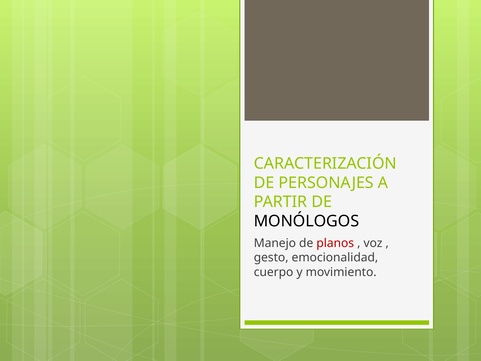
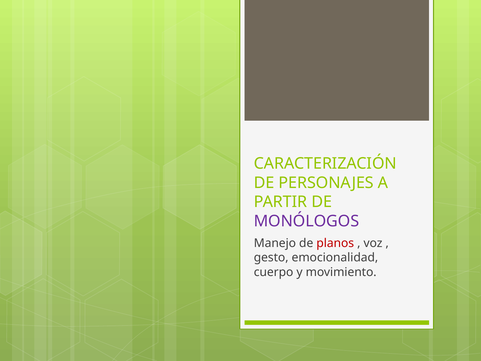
MONÓLOGOS colour: black -> purple
